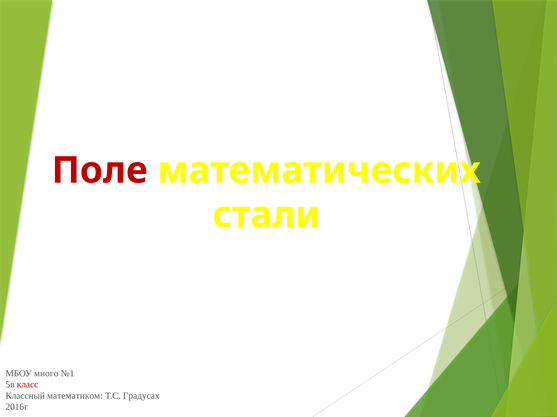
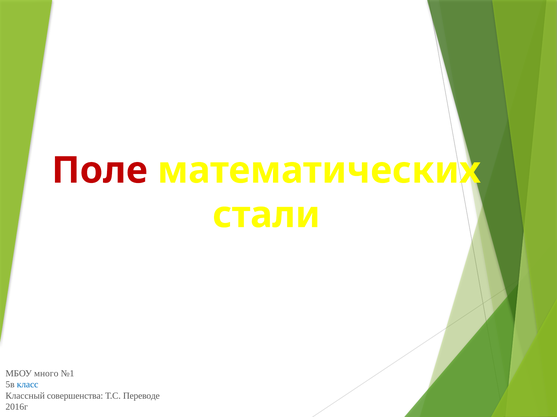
класс colour: red -> blue
математиком: математиком -> совершенства
Градусах: Градусах -> Переводе
